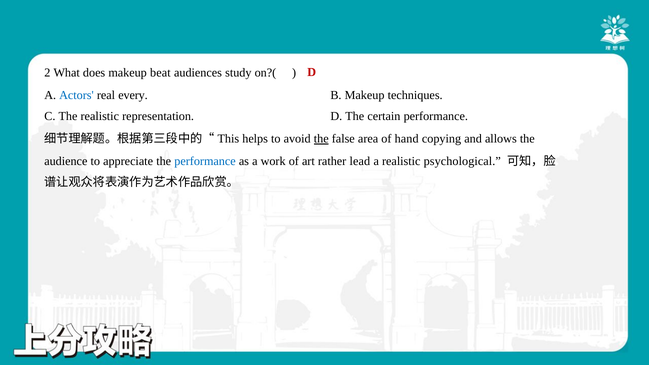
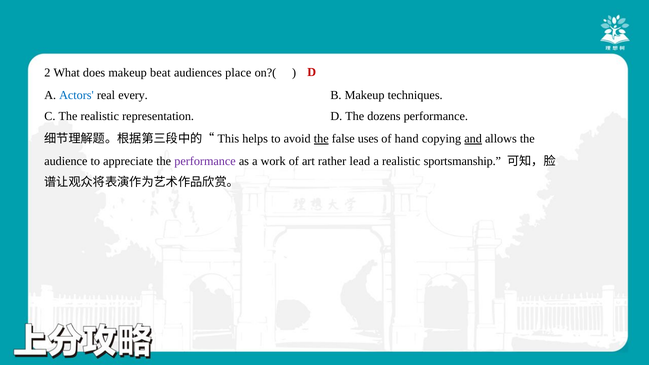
study: study -> place
certain: certain -> dozens
area: area -> uses
and underline: none -> present
performance at (205, 161) colour: blue -> purple
psychological: psychological -> sportsmanship
